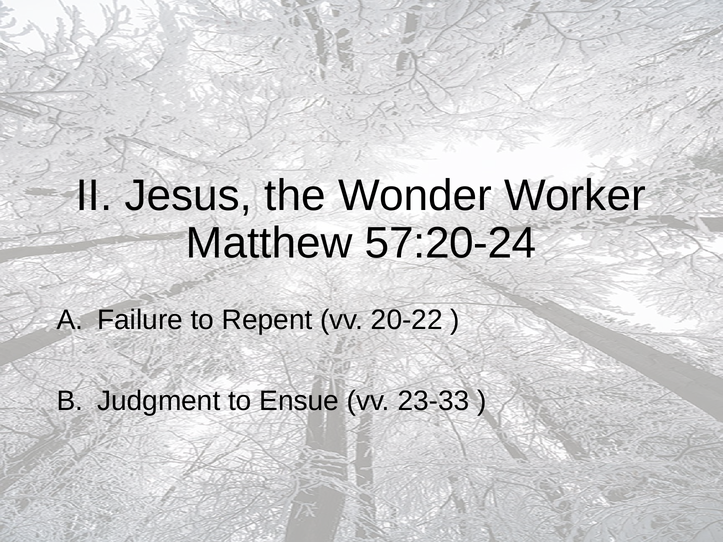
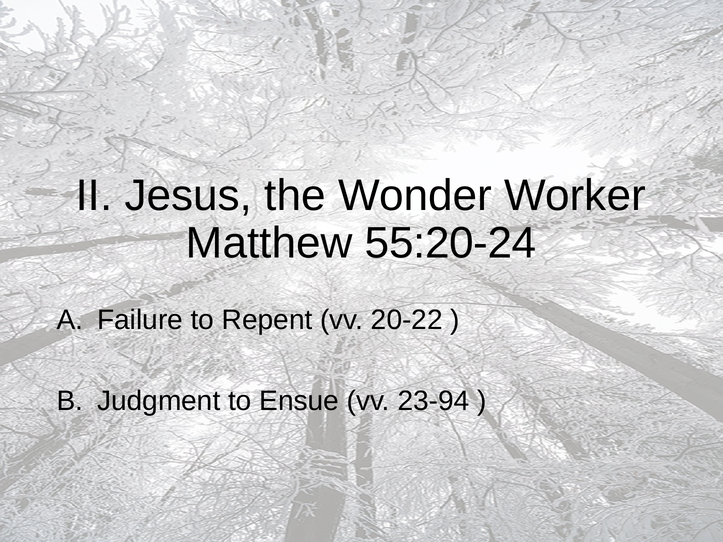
57:20-24: 57:20-24 -> 55:20-24
23-33: 23-33 -> 23-94
